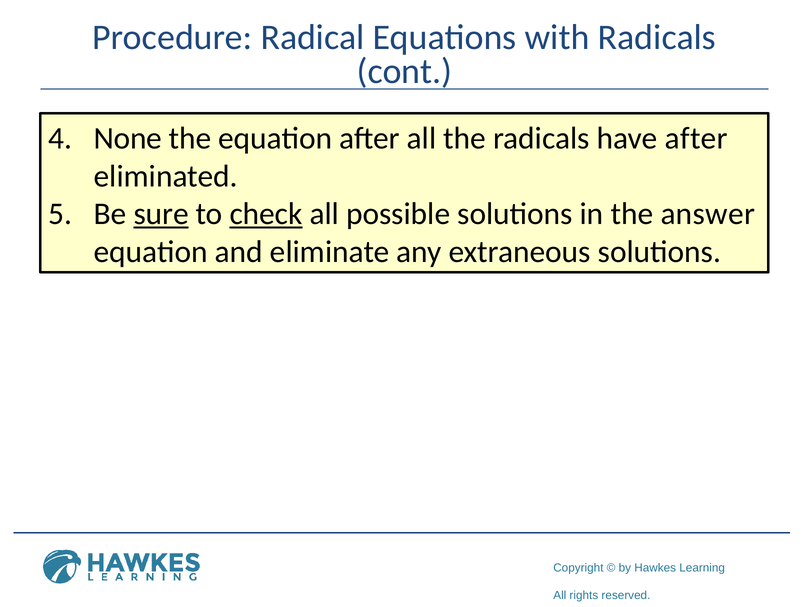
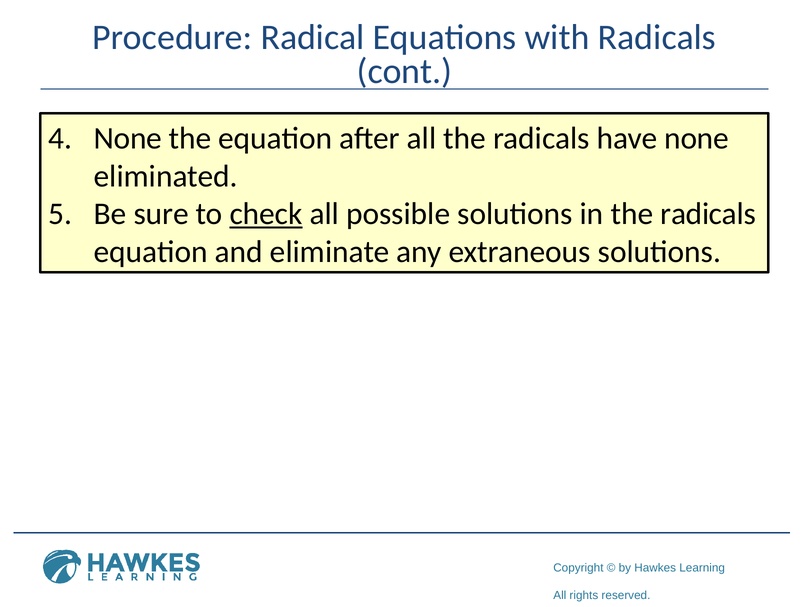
have after: after -> none
sure underline: present -> none
in the answer: answer -> radicals
